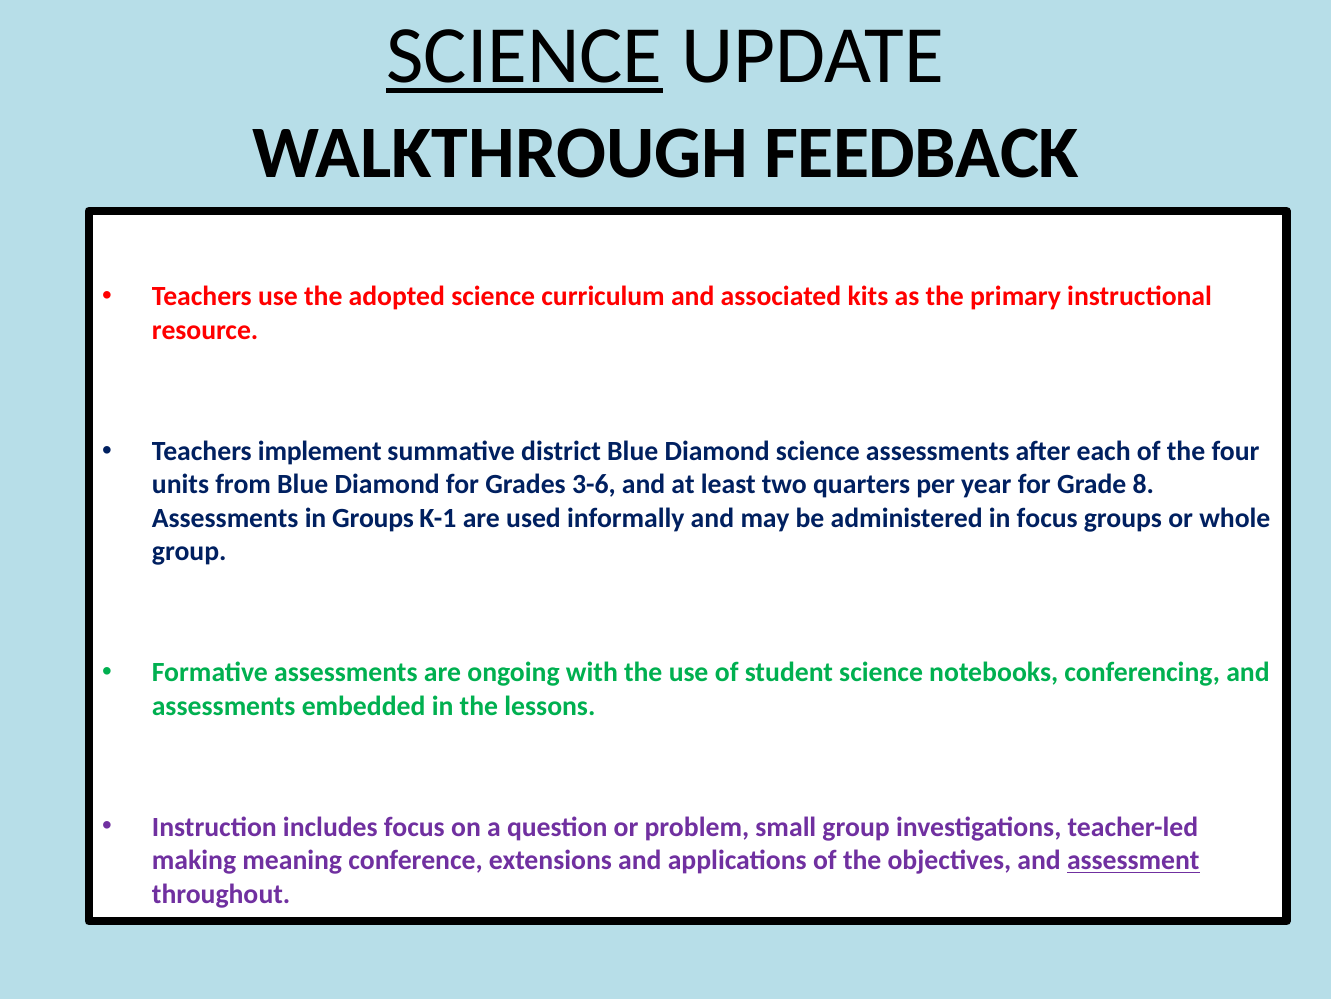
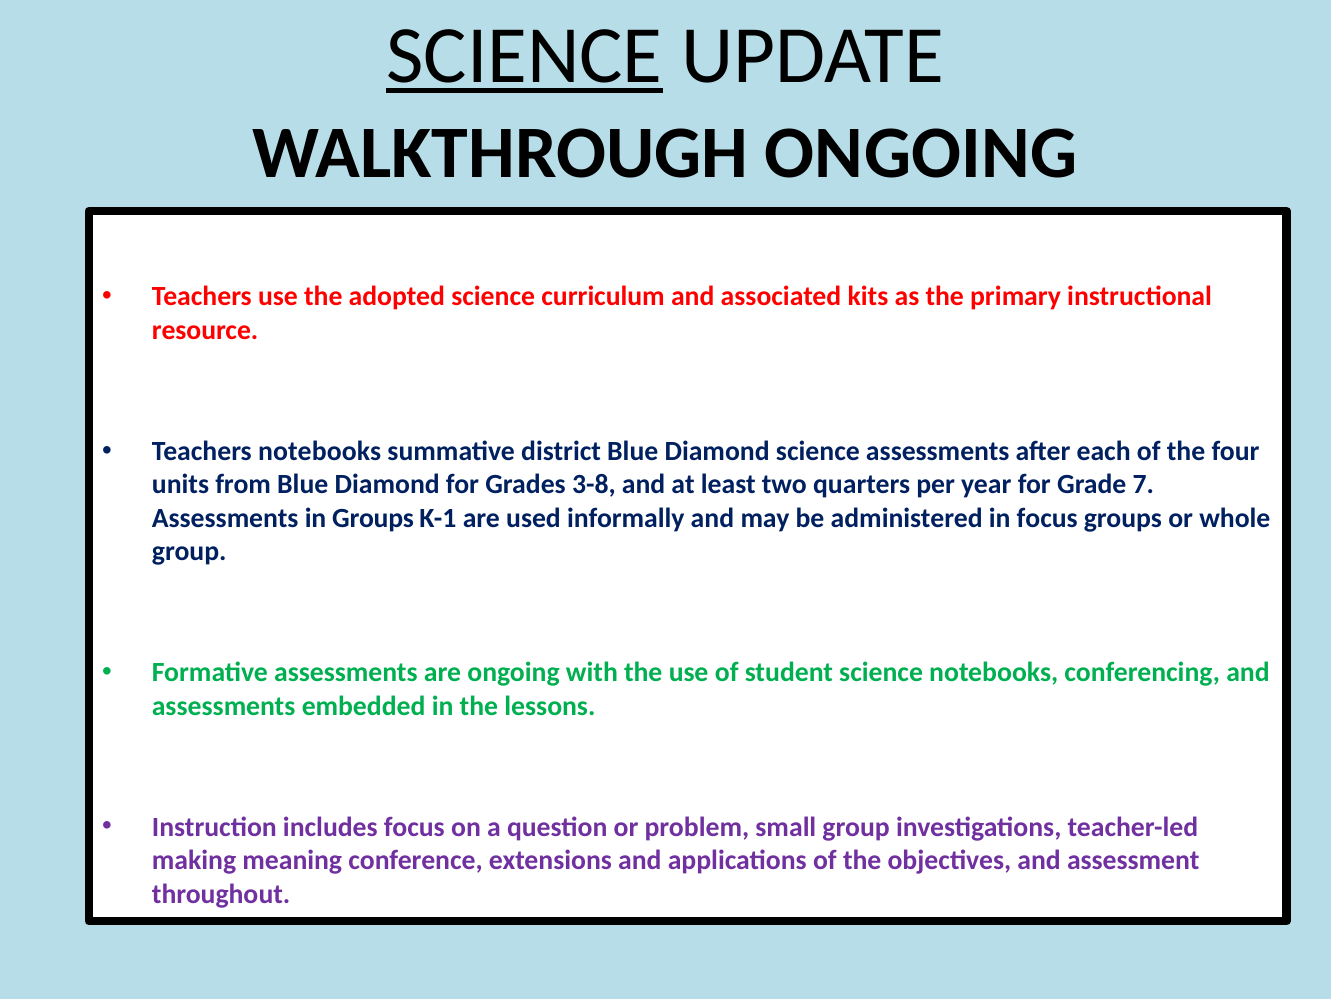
WALKTHROUGH FEEDBACK: FEEDBACK -> ONGOING
Teachers implement: implement -> notebooks
3-6: 3-6 -> 3-8
8: 8 -> 7
assessment underline: present -> none
